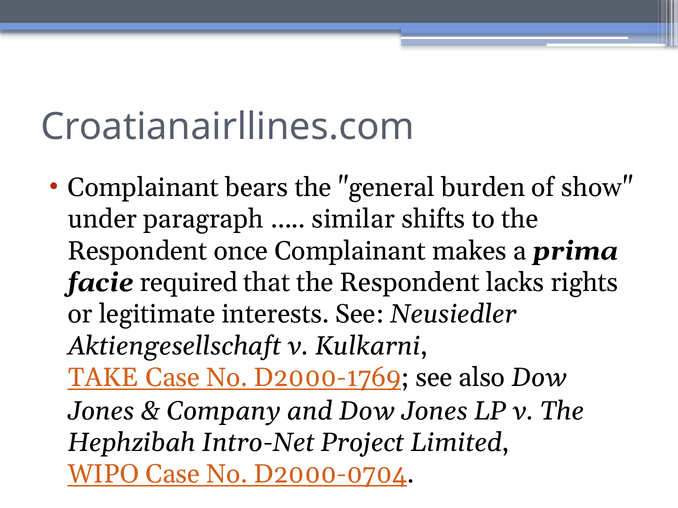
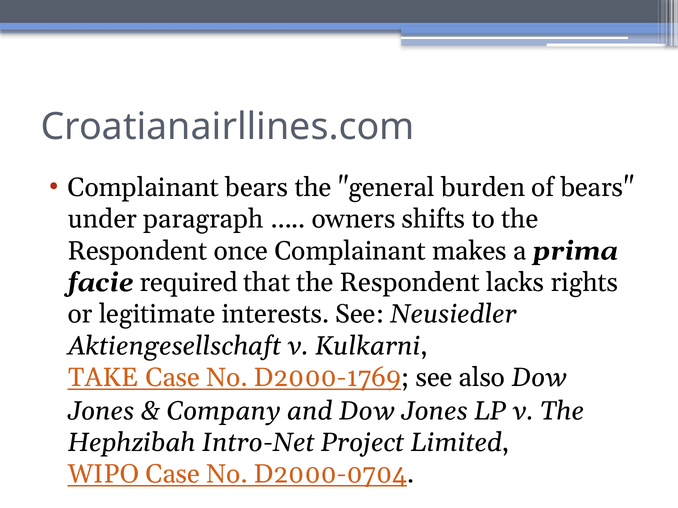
of show: show -> bears
similar: similar -> owners
